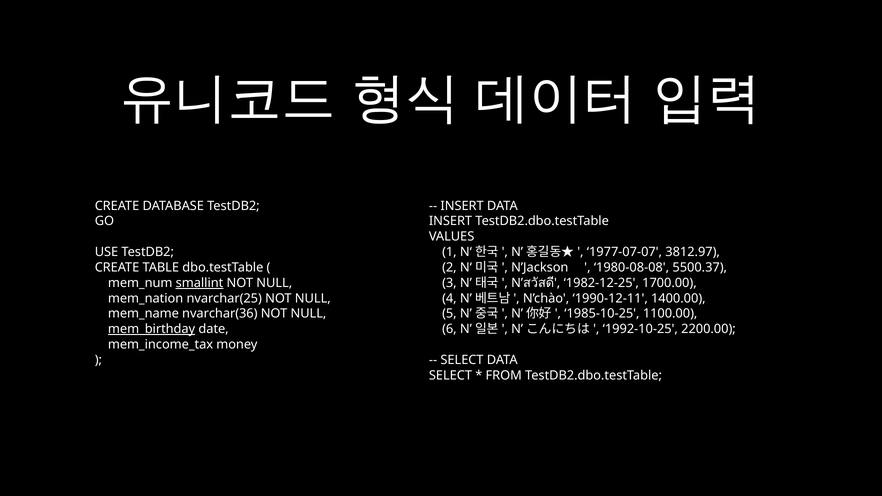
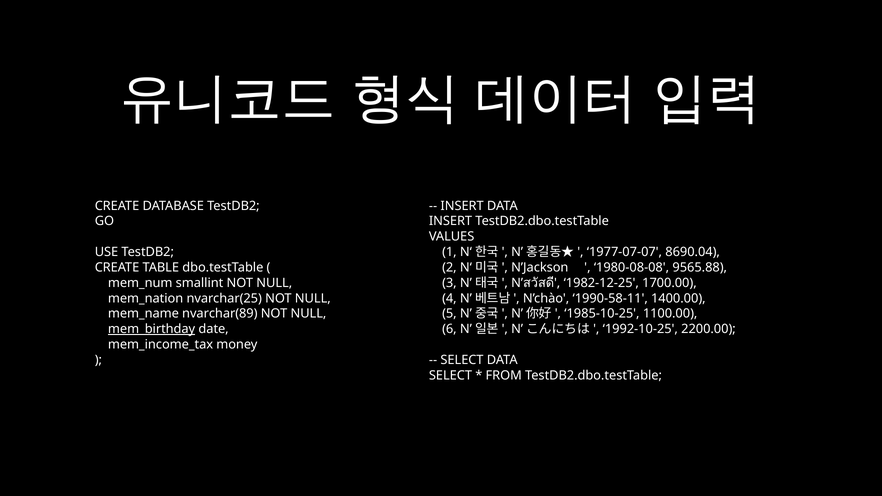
3812.97: 3812.97 -> 8690.04
5500.37: 5500.37 -> 9565.88
smallint underline: present -> none
1990-12-11: 1990-12-11 -> 1990-58-11
nvarchar(36: nvarchar(36 -> nvarchar(89
